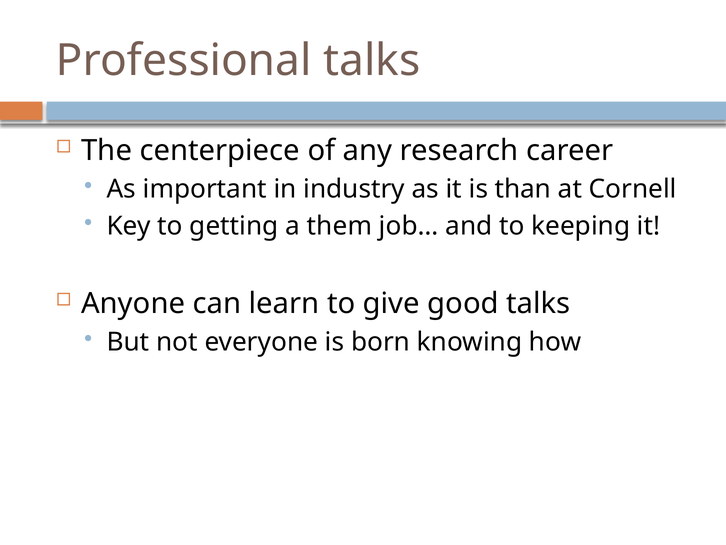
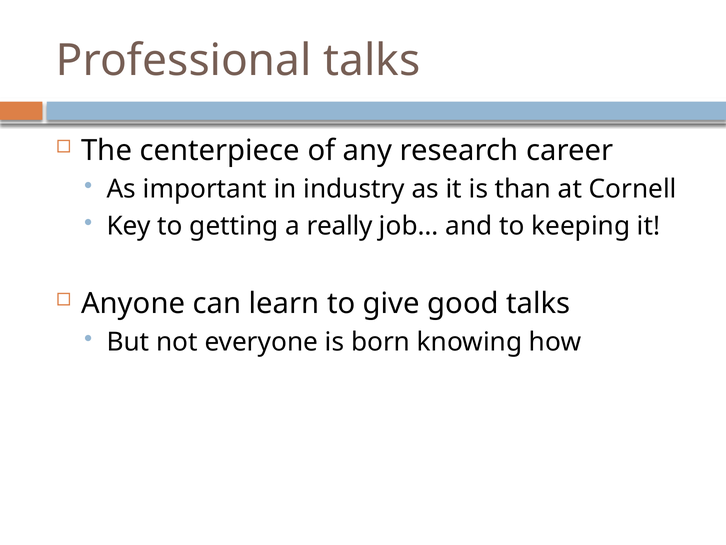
them: them -> really
